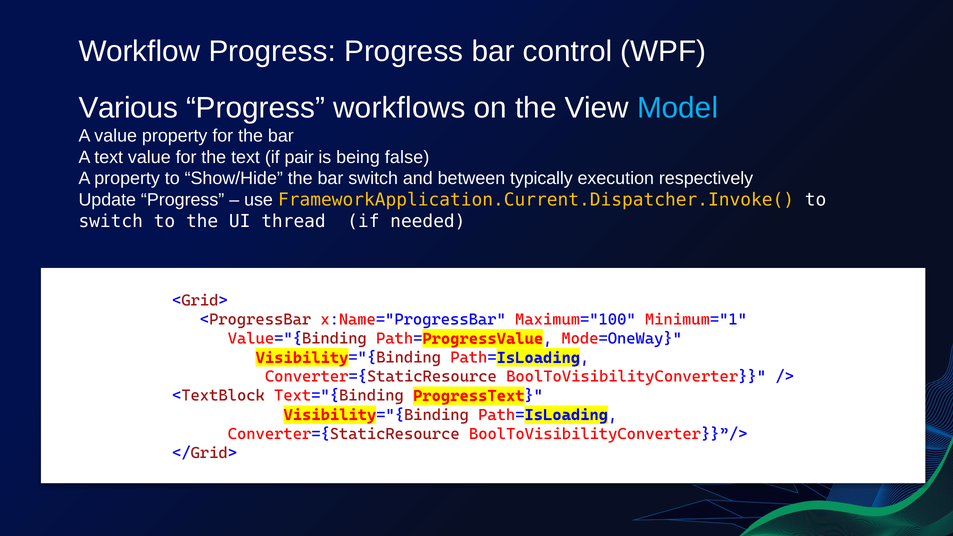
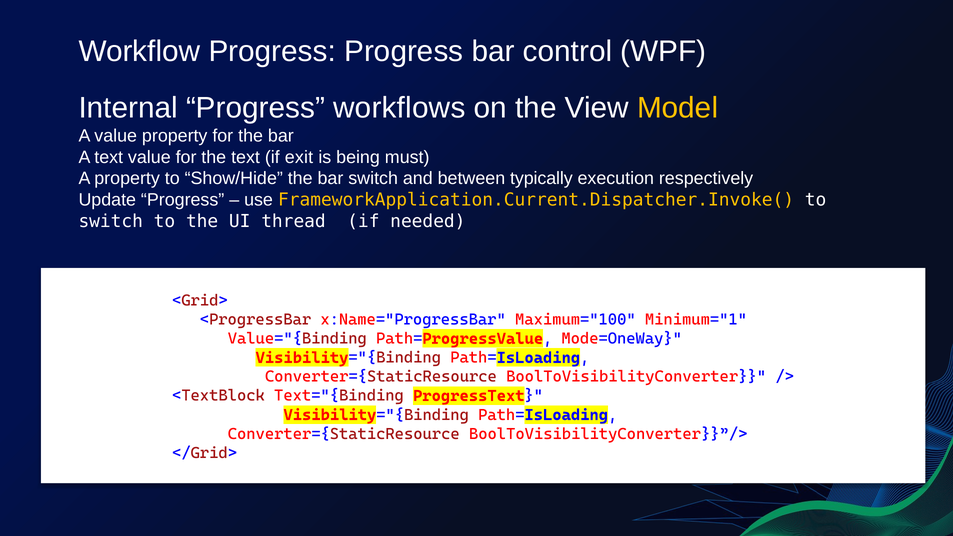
Various: Various -> Internal
Model colour: light blue -> yellow
pair: pair -> exit
false: false -> must
